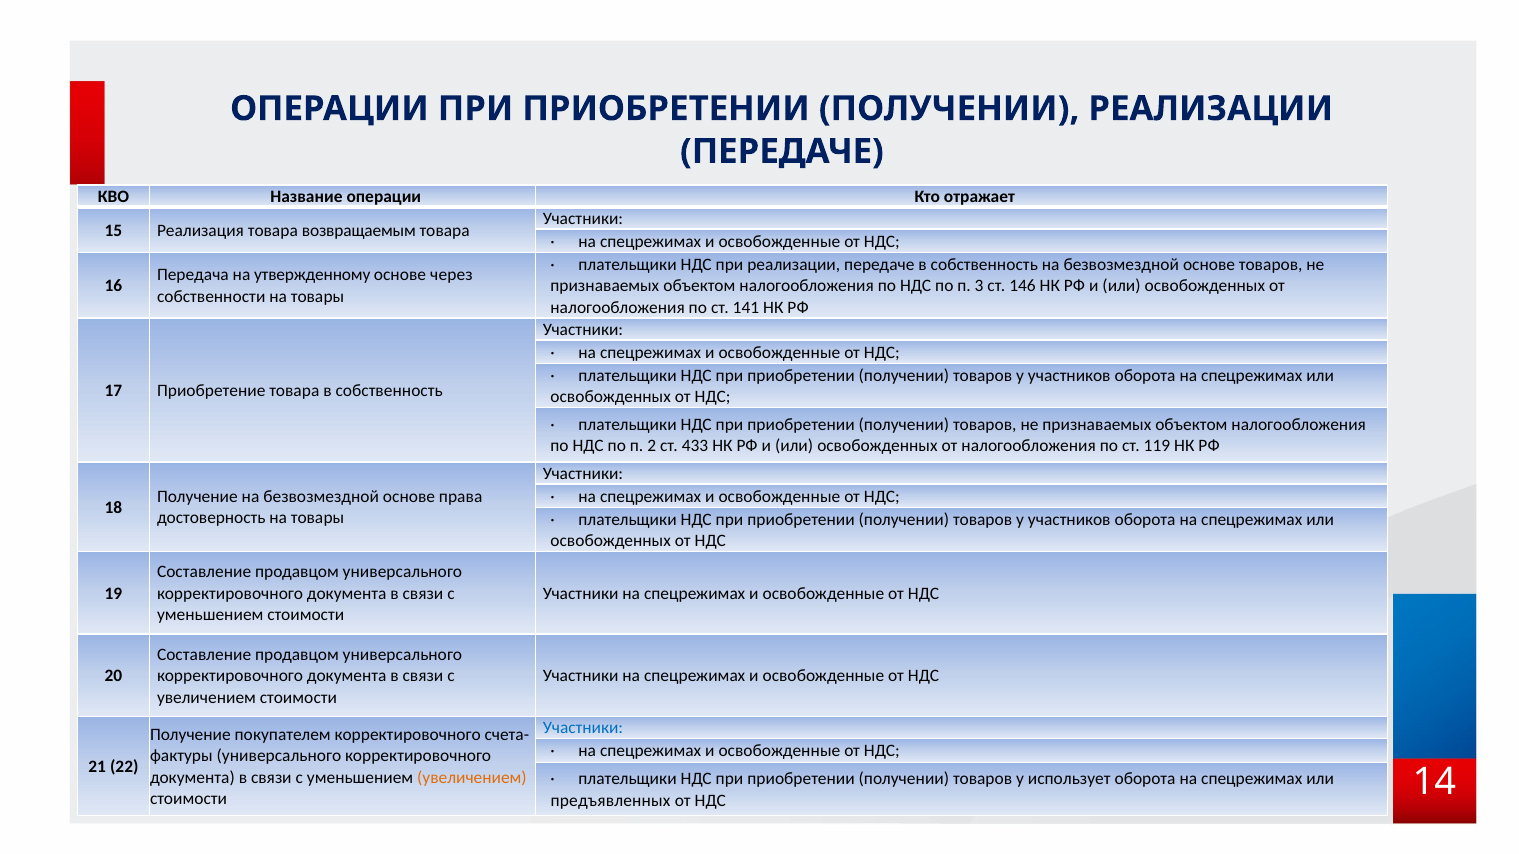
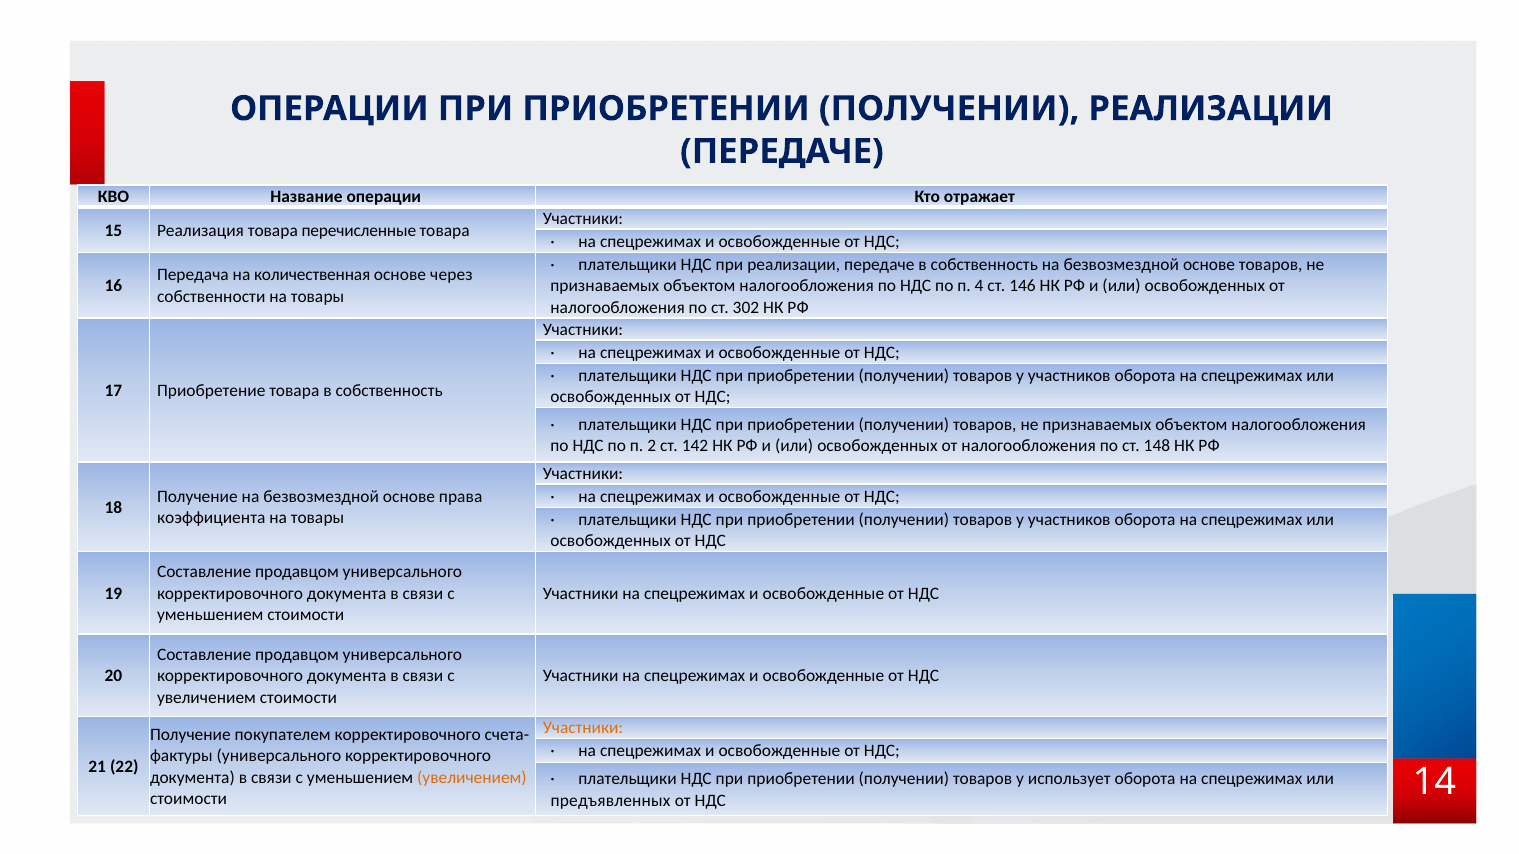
возвращаемым: возвращаемым -> перечисленные
утвержденному: утвержденному -> количественная
3: 3 -> 4
141: 141 -> 302
433: 433 -> 142
119: 119 -> 148
достоверность: достоверность -> коэффициента
Участники at (583, 728) colour: blue -> orange
